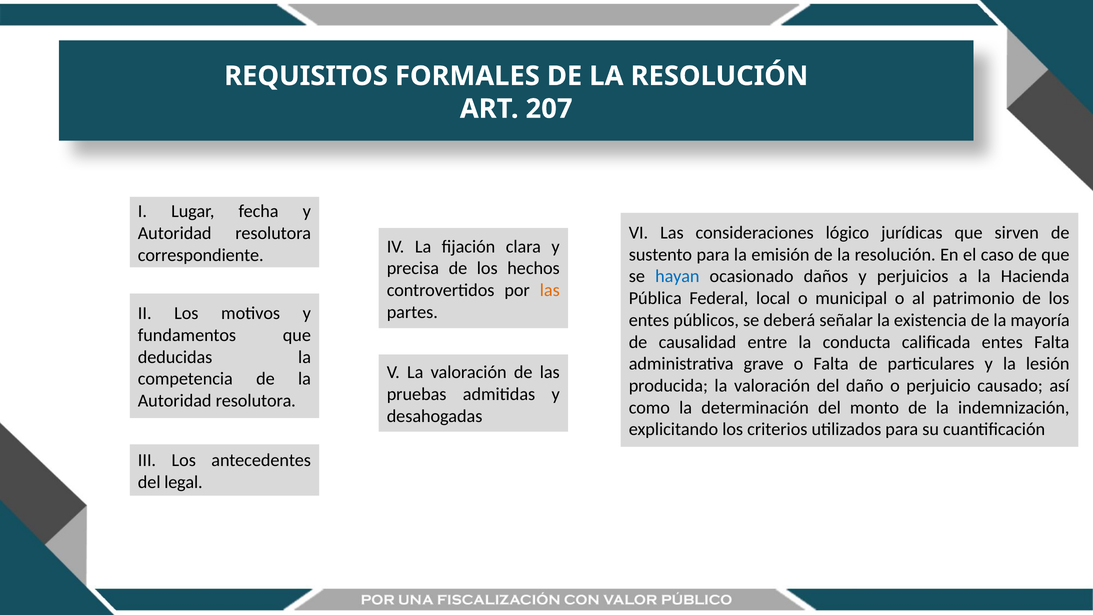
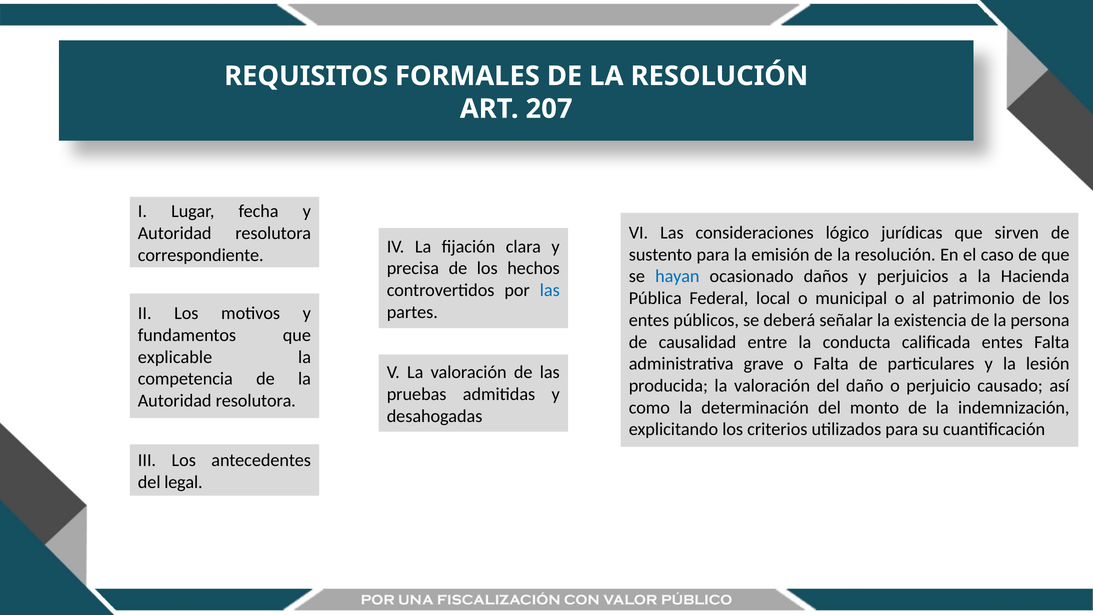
las at (550, 290) colour: orange -> blue
mayoría: mayoría -> persona
deducidas: deducidas -> explicable
